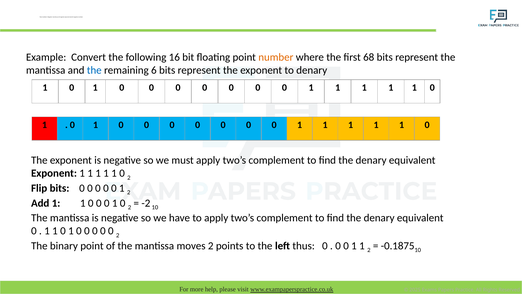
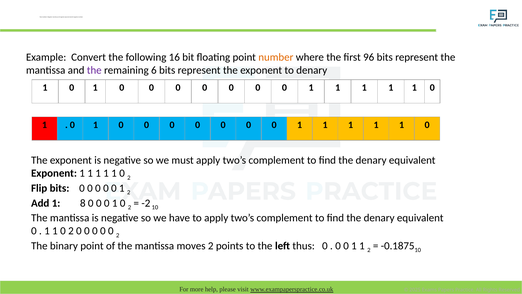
68: 68 -> 96
the at (94, 70) colour: blue -> purple
Add 1 1: 1 -> 8
1 at (71, 231): 1 -> 2
